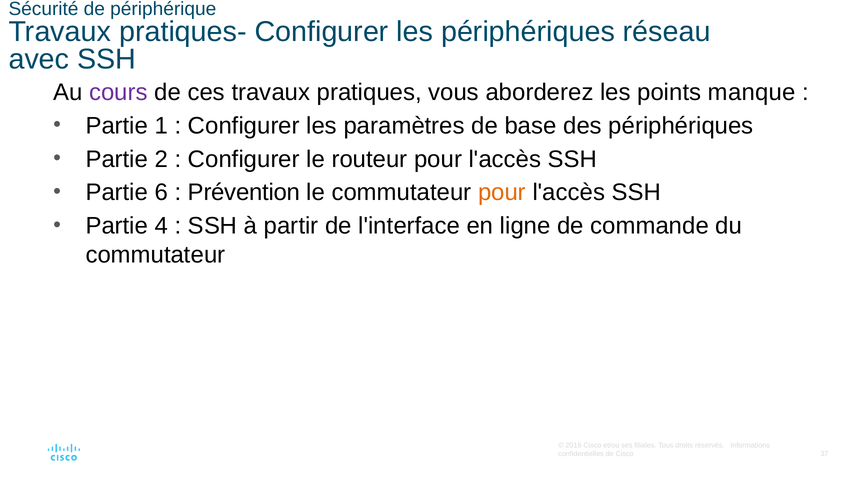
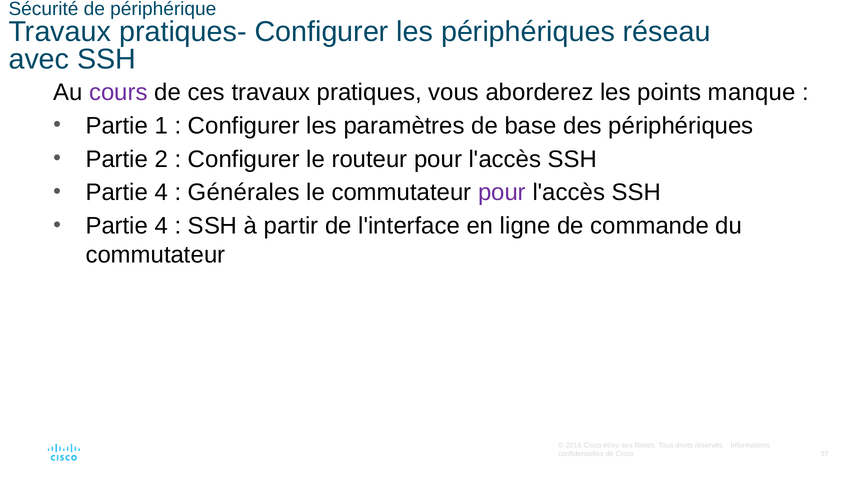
6 at (161, 193): 6 -> 4
Prévention: Prévention -> Générales
pour at (502, 193) colour: orange -> purple
